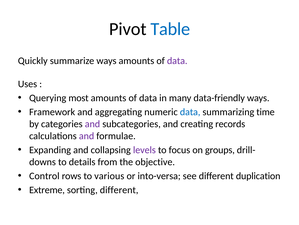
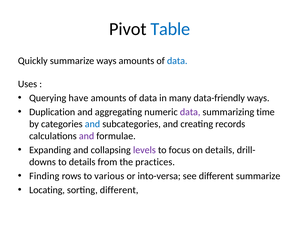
data at (177, 61) colour: purple -> blue
most: most -> have
Framework: Framework -> Duplication
data at (190, 112) colour: blue -> purple
and at (92, 124) colour: purple -> blue
on groups: groups -> details
objective: objective -> practices
Control: Control -> Finding
different duplication: duplication -> summarize
Extreme: Extreme -> Locating
